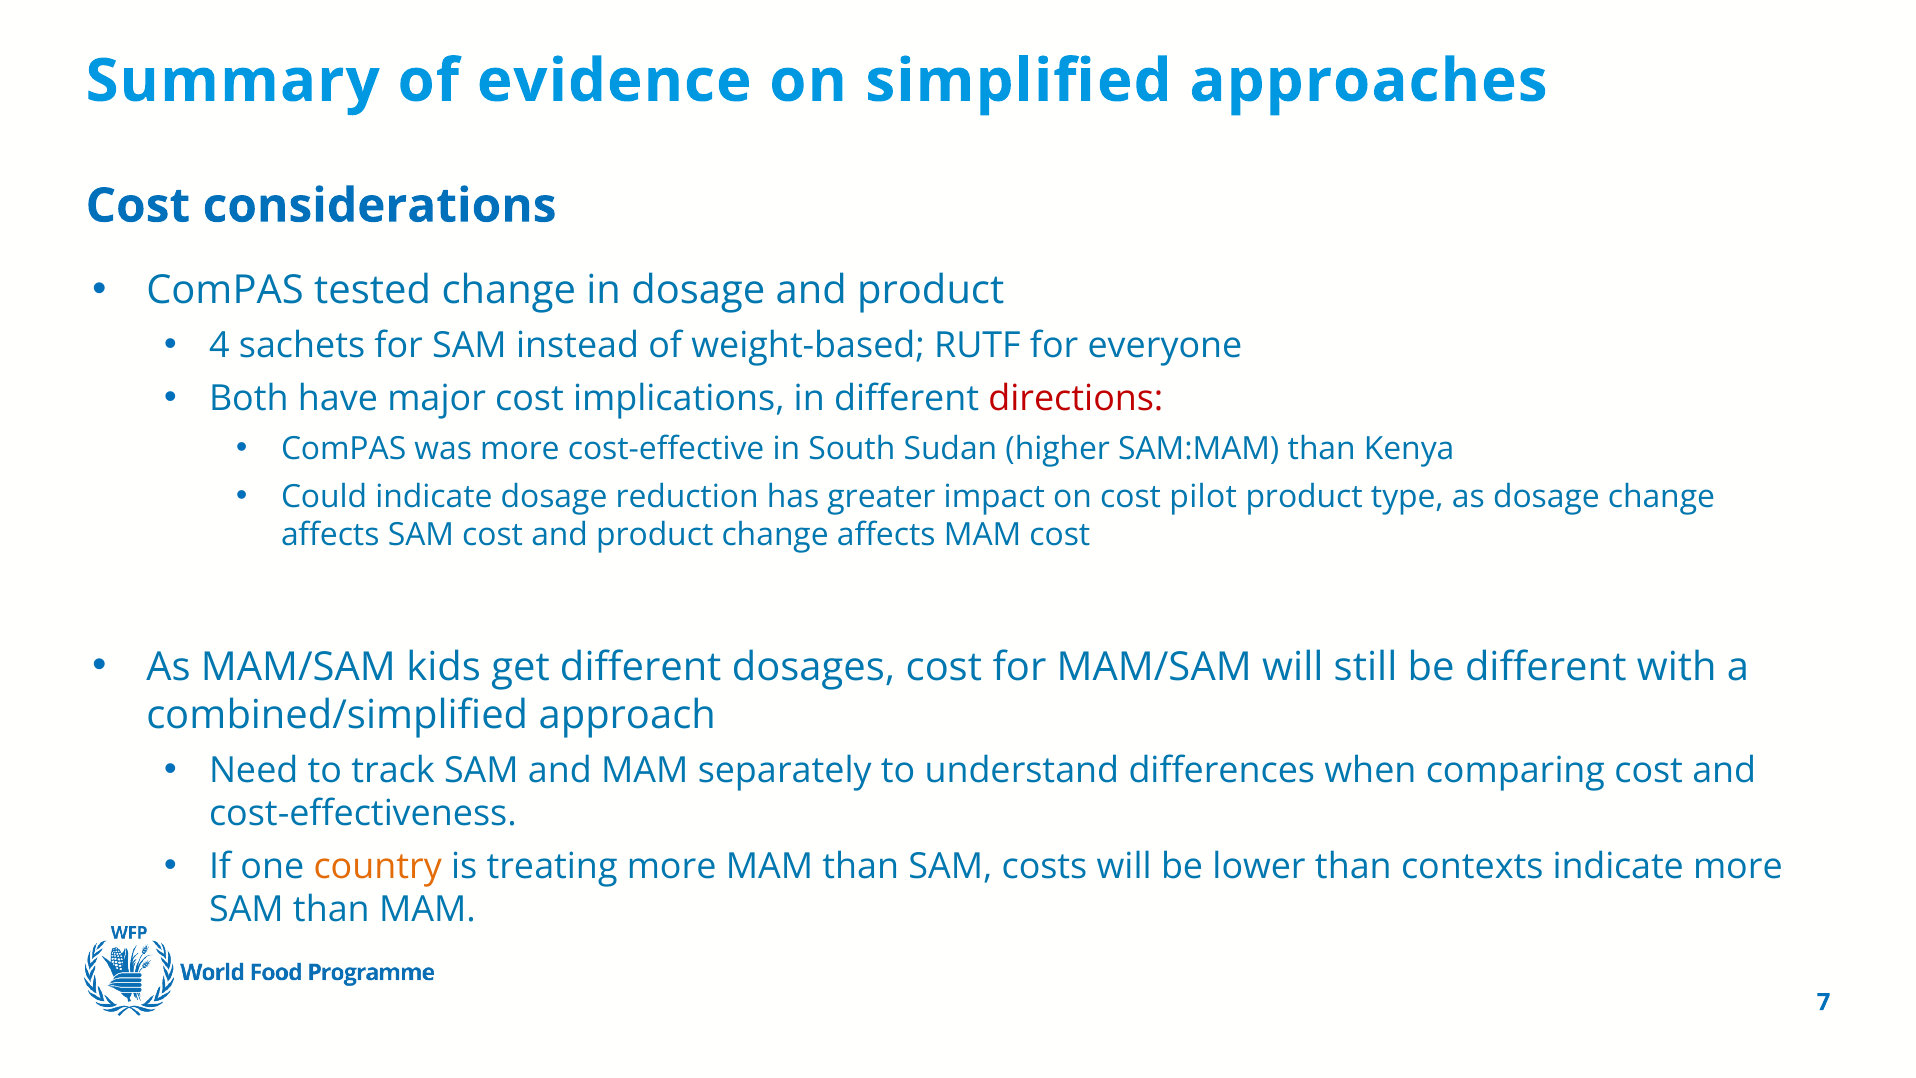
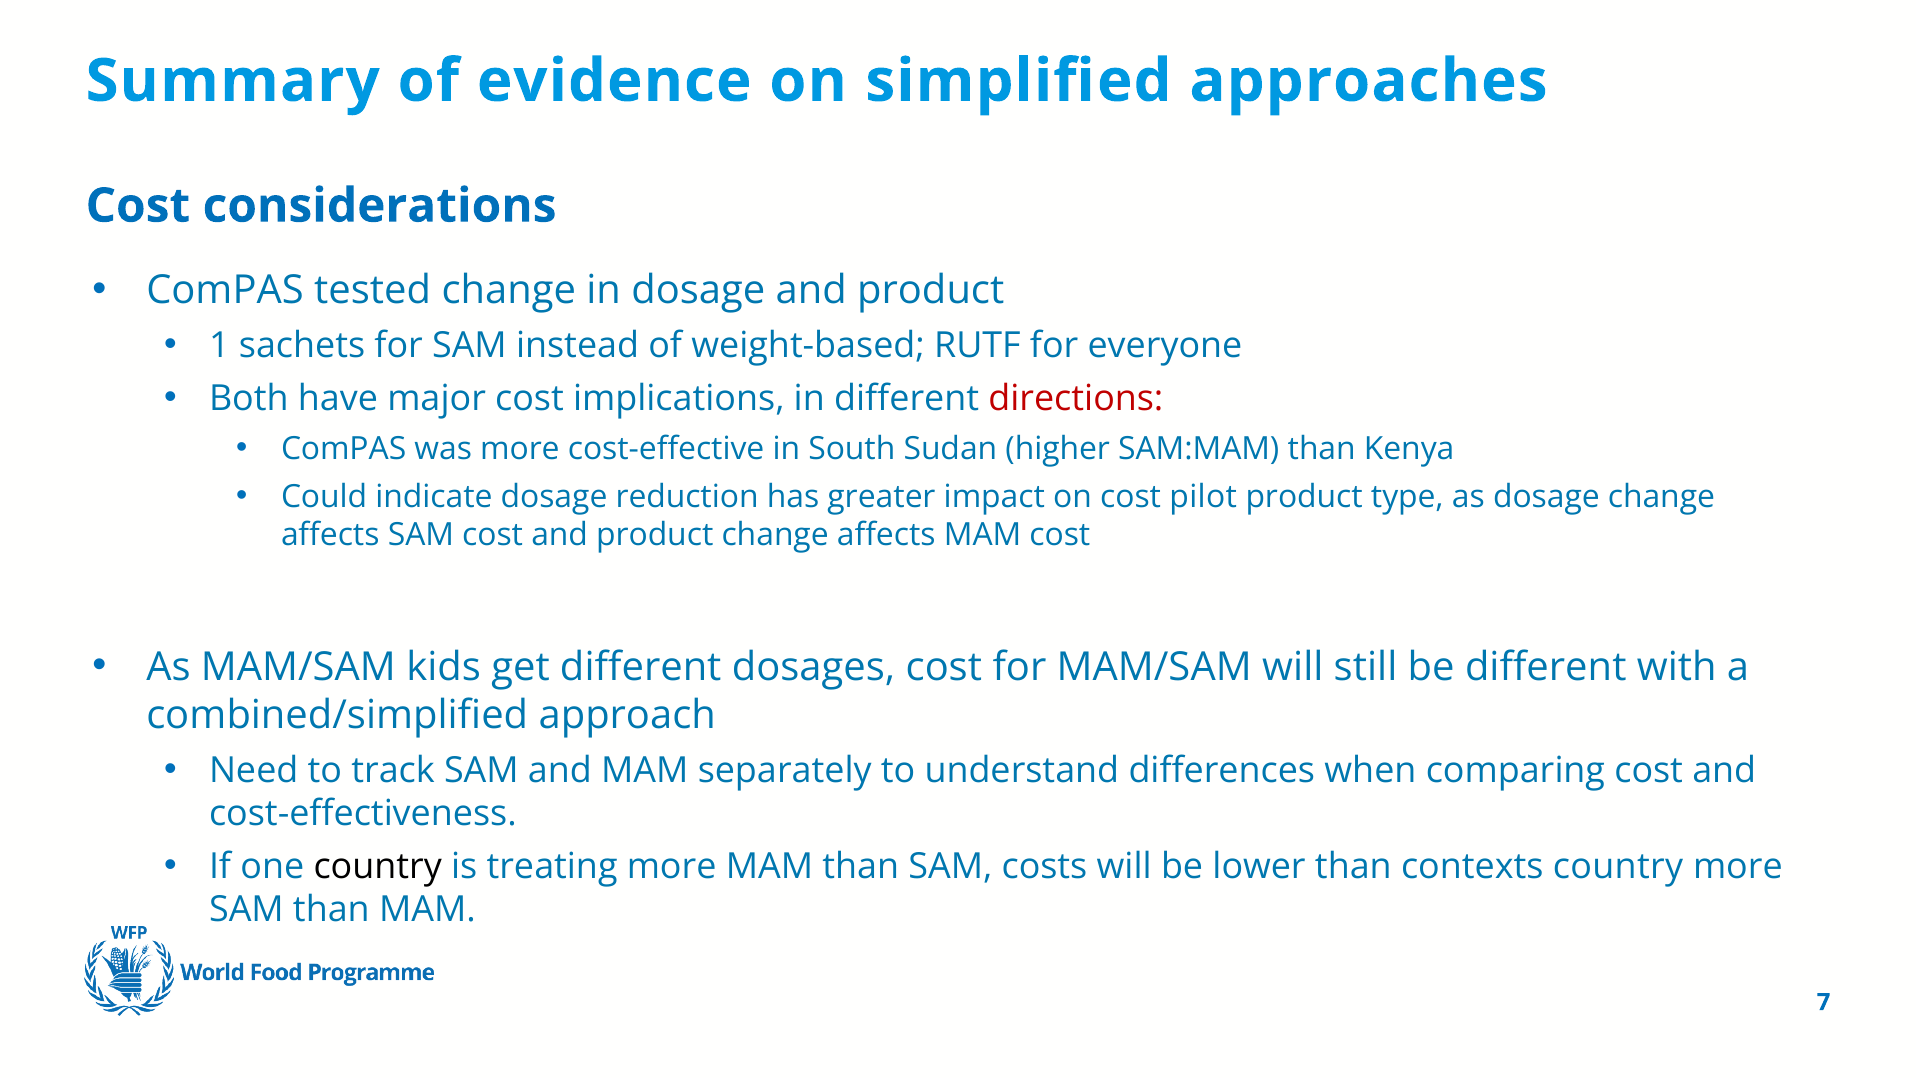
4: 4 -> 1
country at (378, 866) colour: orange -> black
contexts indicate: indicate -> country
